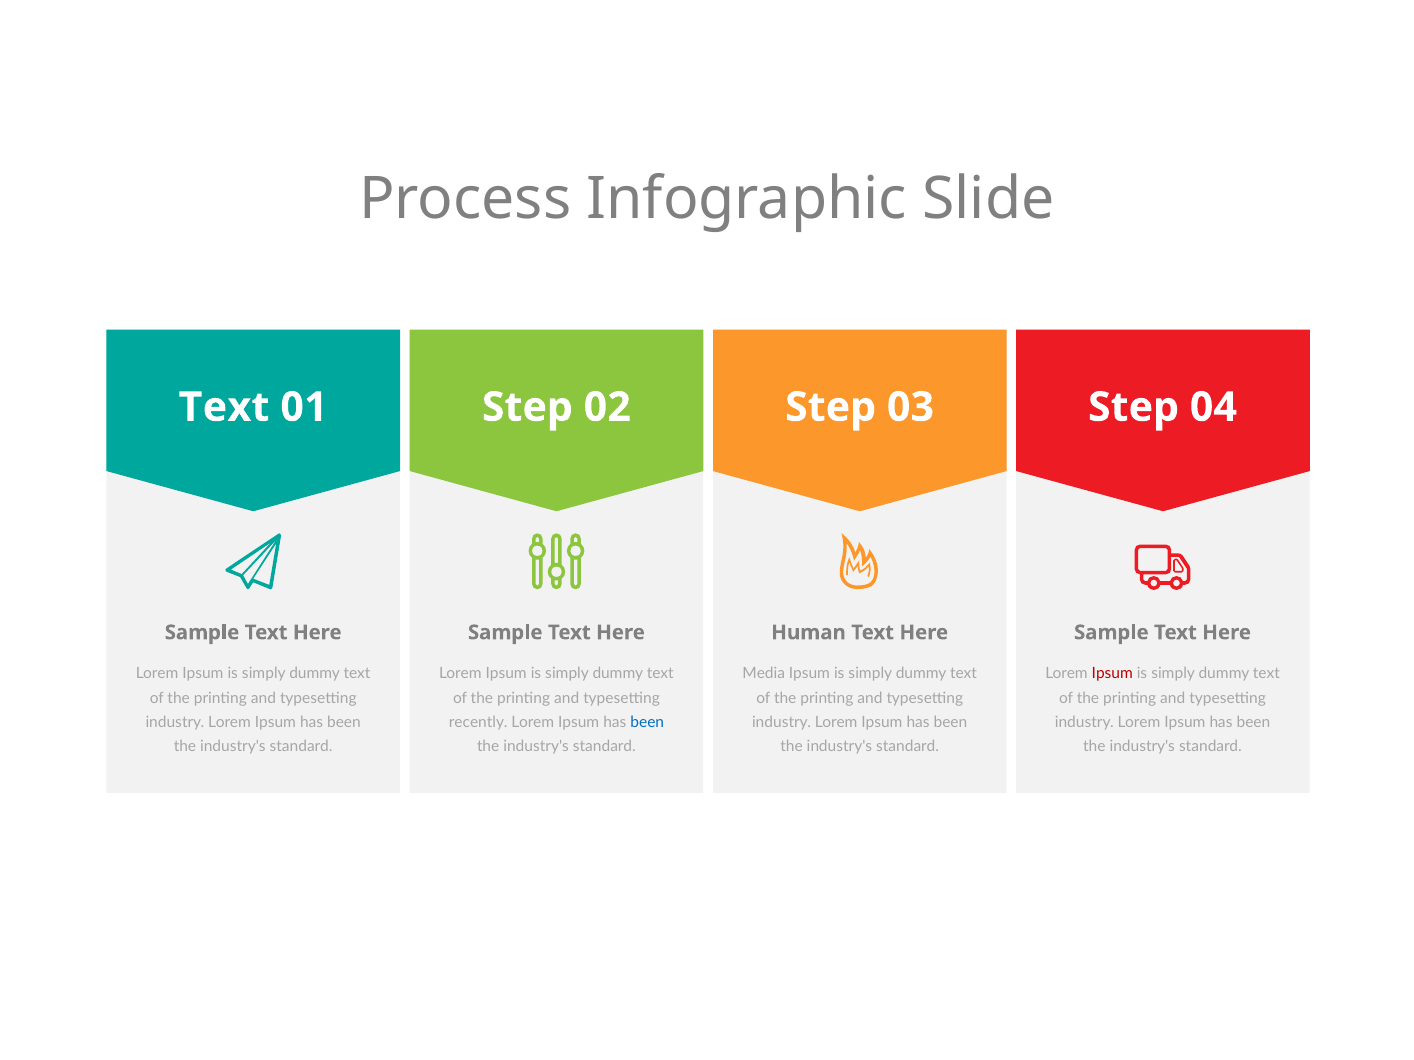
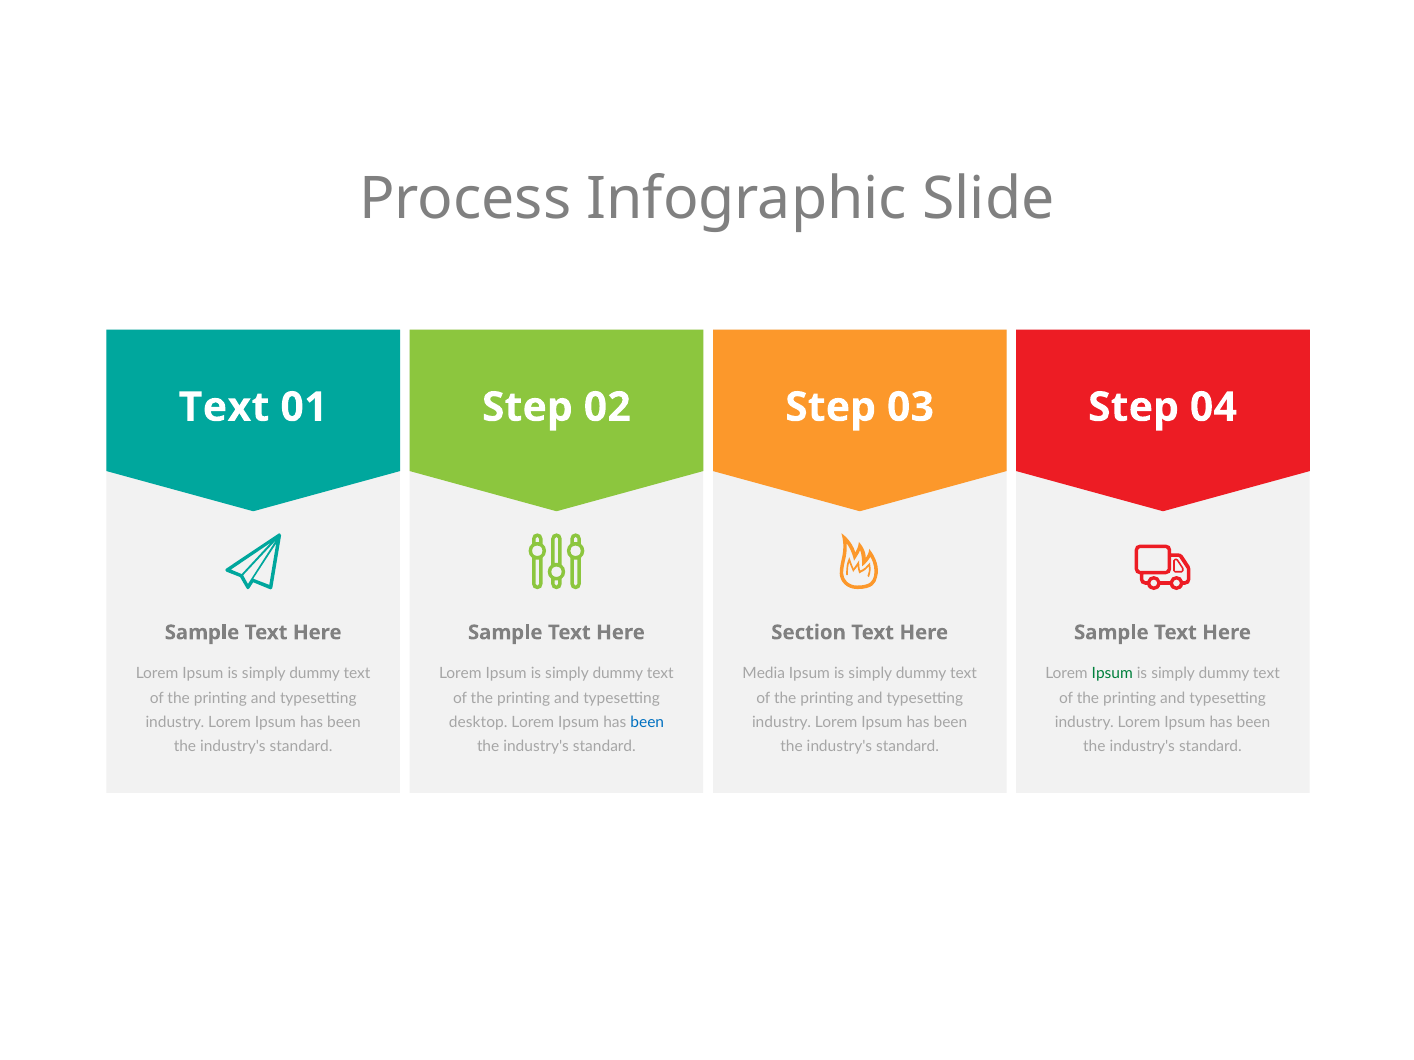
Human: Human -> Section
Ipsum at (1112, 674) colour: red -> green
recently: recently -> desktop
